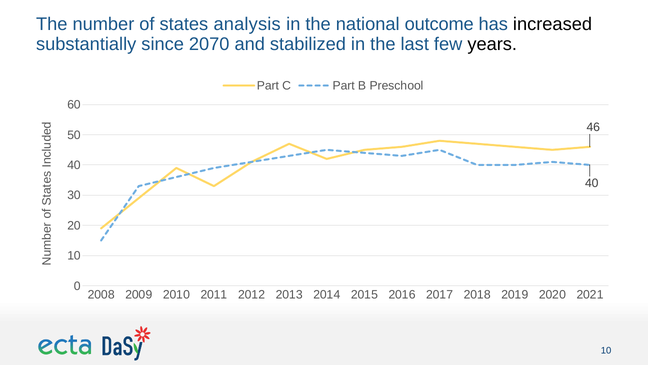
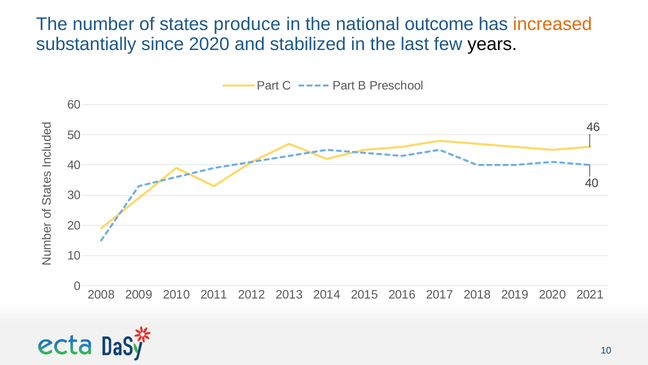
analysis: analysis -> produce
increased colour: black -> orange
since 2070: 2070 -> 2020
